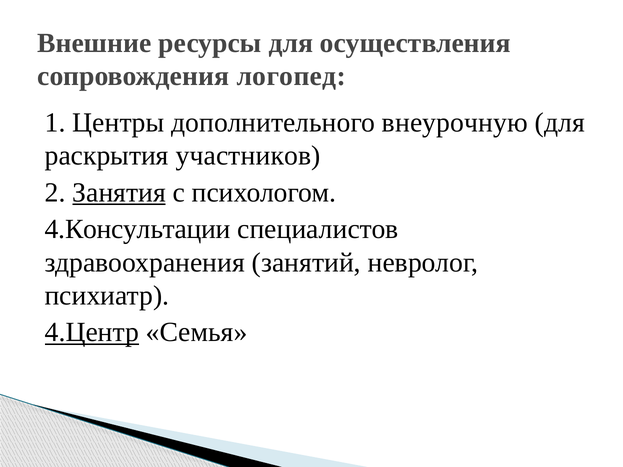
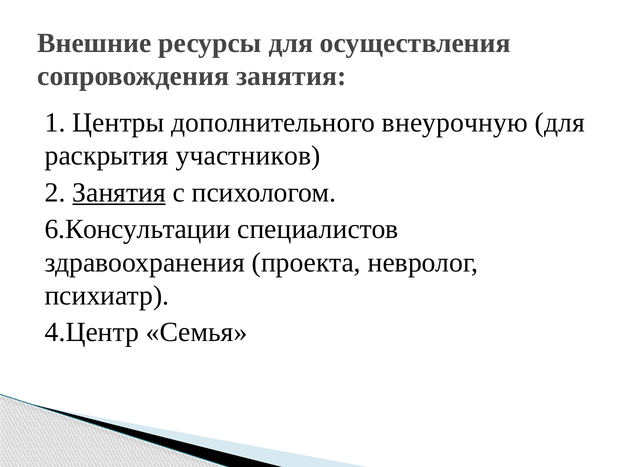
сопровождения логопед: логопед -> занятия
4.Консультации: 4.Консультации -> 6.Консультации
занятий: занятий -> проекта
4.Центр underline: present -> none
